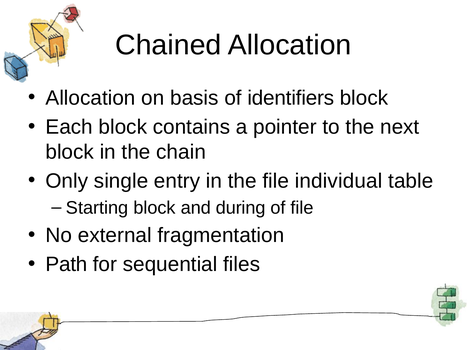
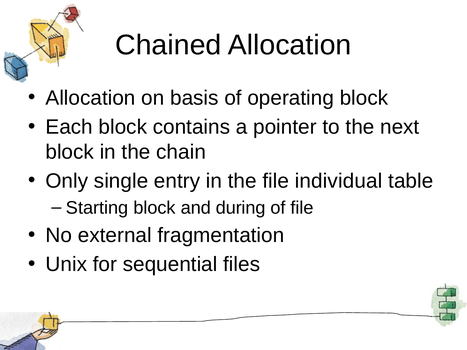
identifiers: identifiers -> operating
Path: Path -> Unix
